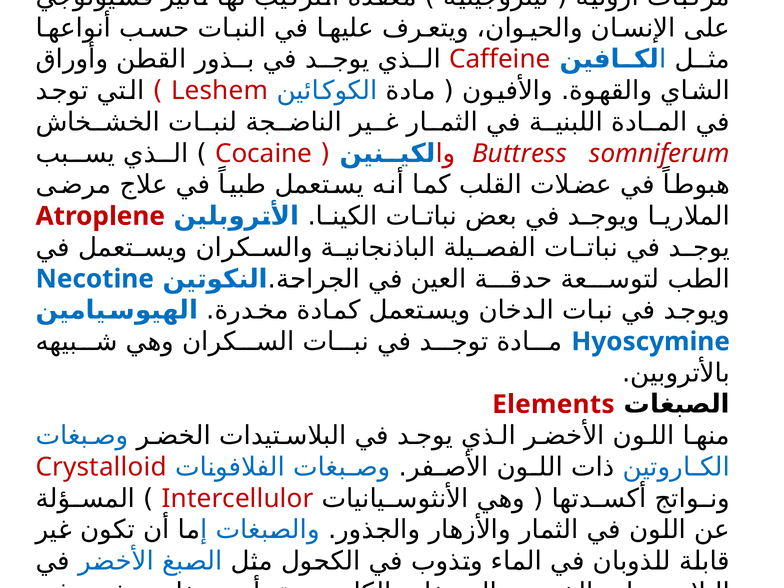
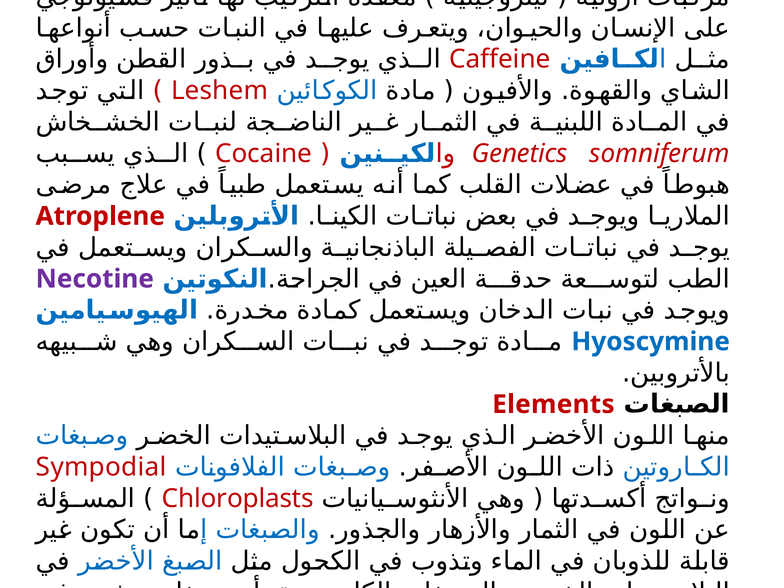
Buttress: Buttress -> Genetics
Necotine colour: blue -> purple
Crystalloid: Crystalloid -> Sympodial
Intercellulor: Intercellulor -> Chloroplasts
